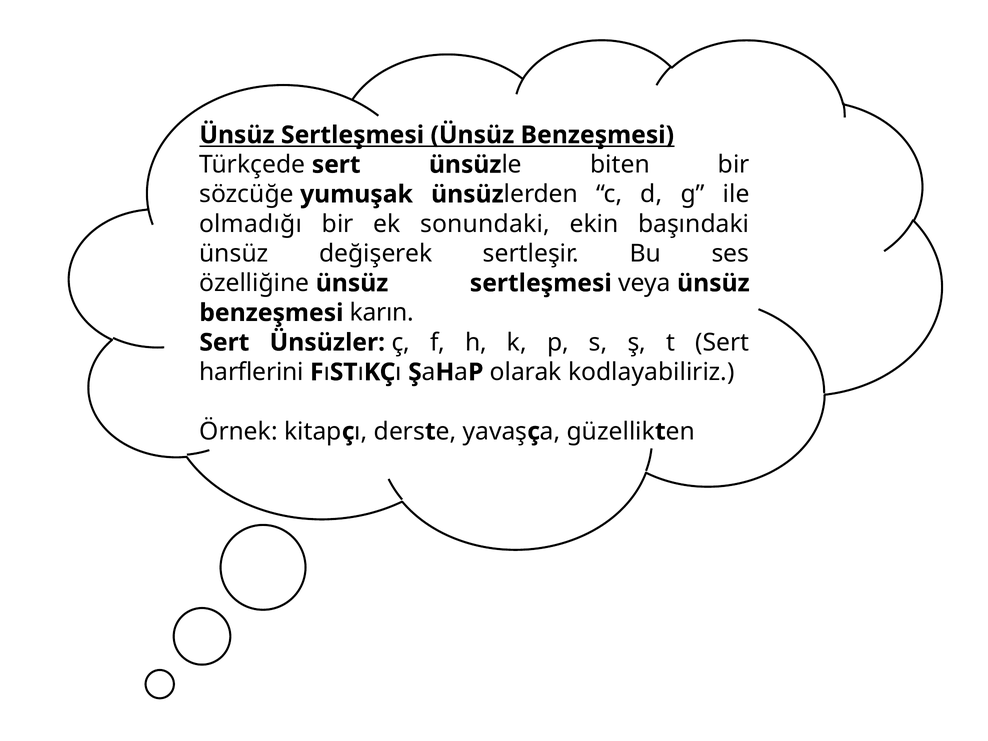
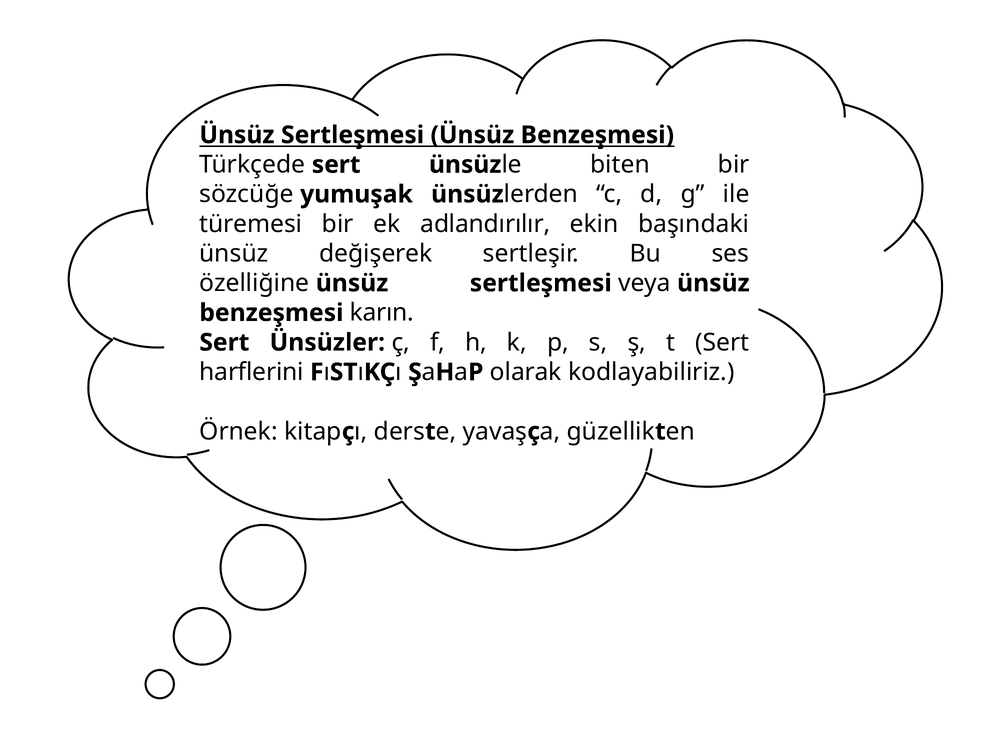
olmadığı: olmadığı -> türemesi
sonundaki: sonundaki -> adlandırılır
